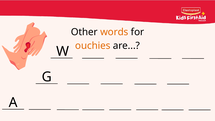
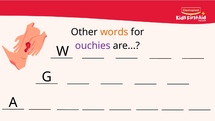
ouchies colour: orange -> purple
